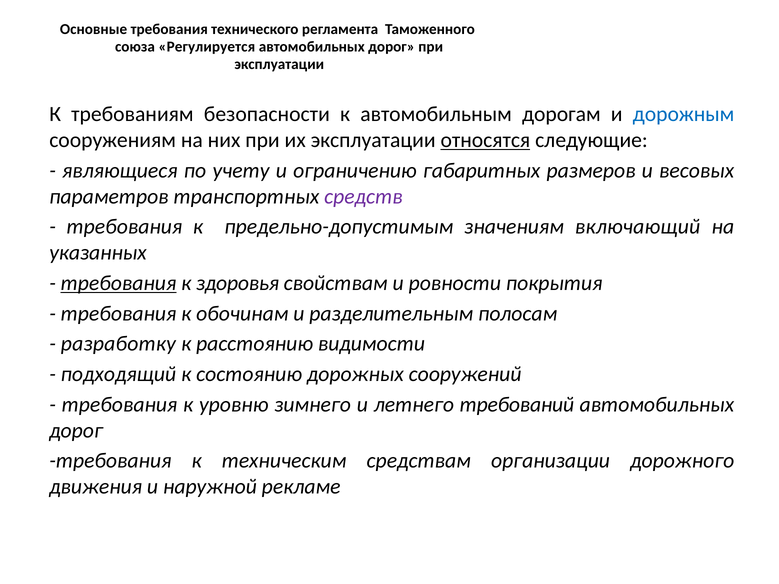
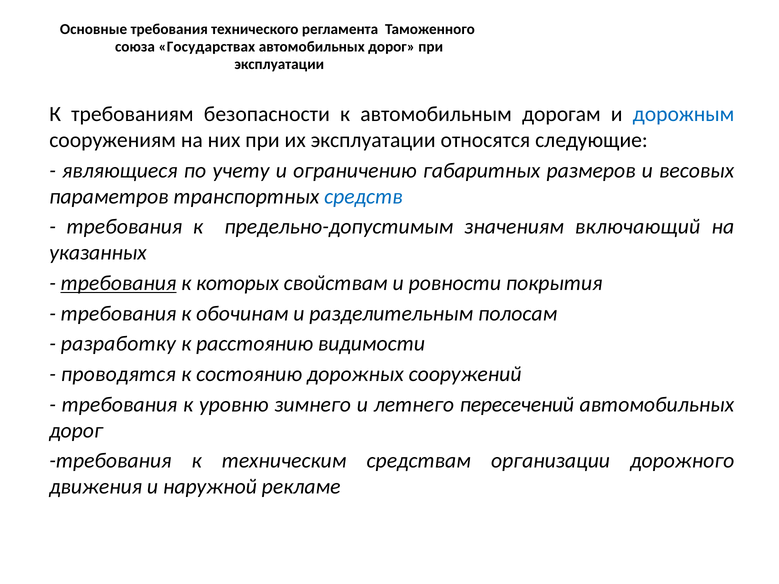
Регулируется: Регулируется -> Государствах
относятся underline: present -> none
средств colour: purple -> blue
здоровья: здоровья -> которых
подходящий: подходящий -> проводятся
требований: требований -> пересечений
